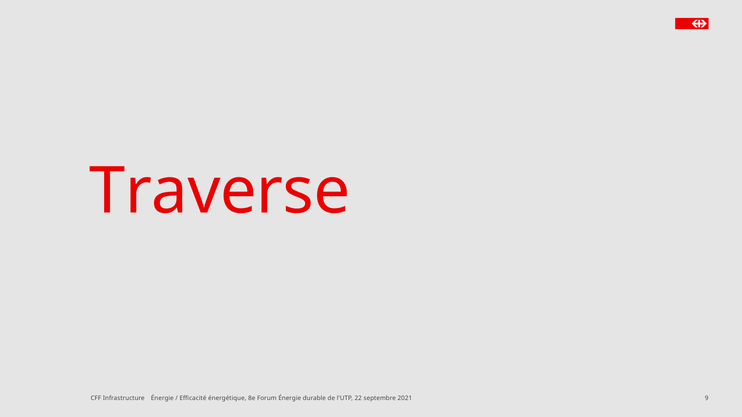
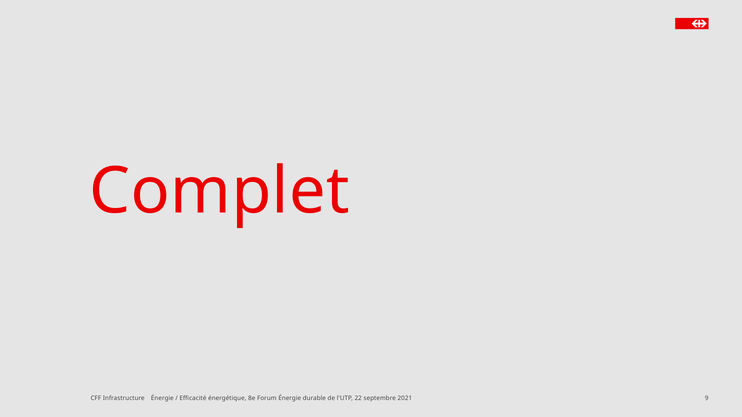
Traverse: Traverse -> Complet
